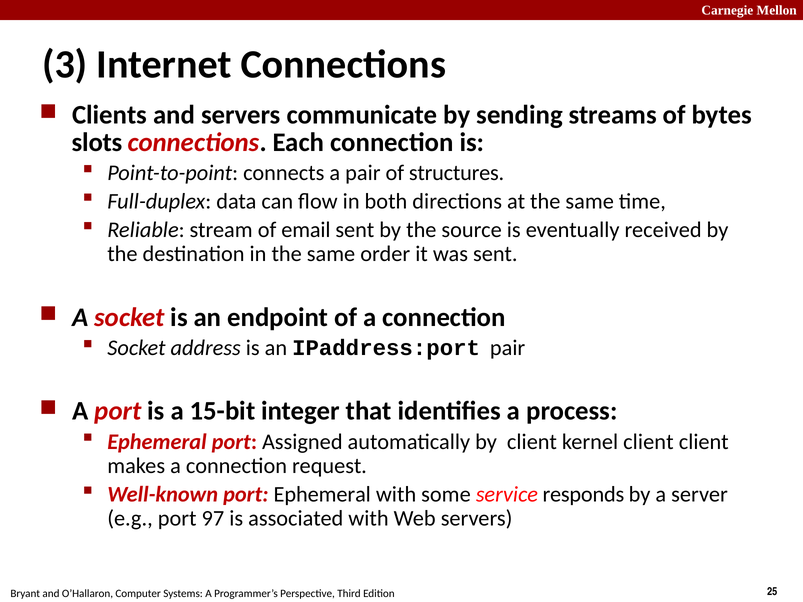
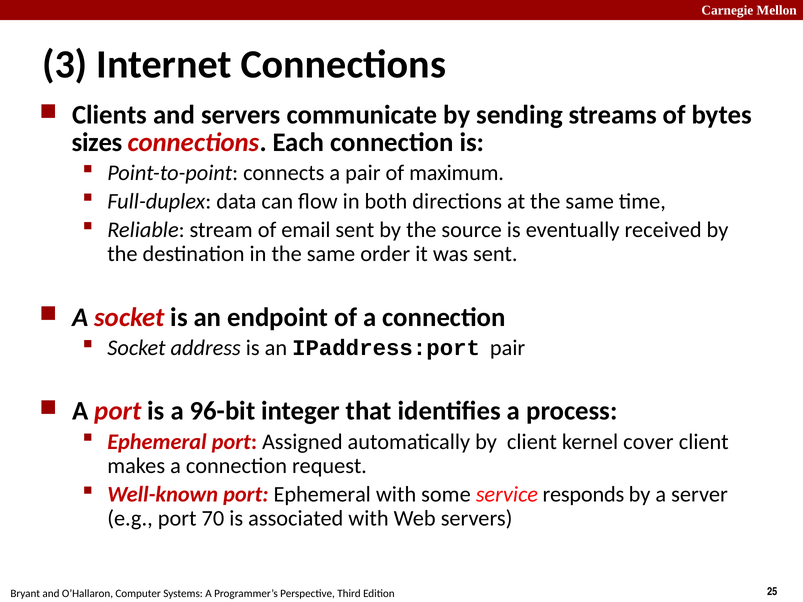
slots: slots -> sizes
structures: structures -> maximum
15-bit: 15-bit -> 96-bit
kernel client: client -> cover
97: 97 -> 70
